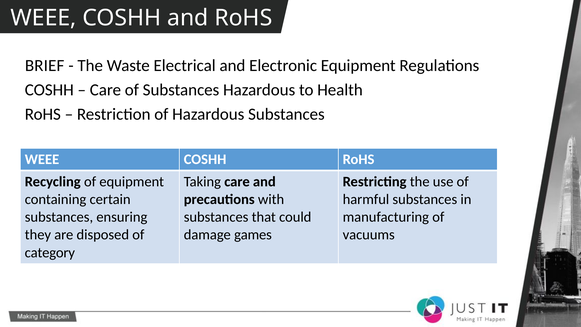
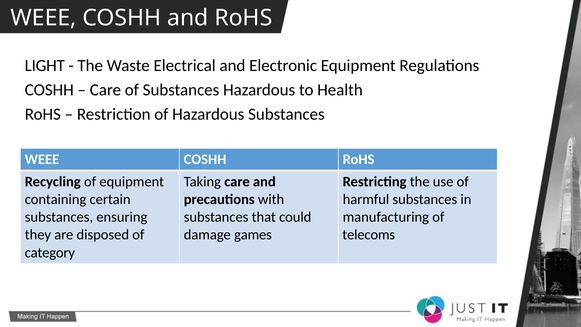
BRIEF: BRIEF -> LIGHT
vacuums: vacuums -> telecoms
